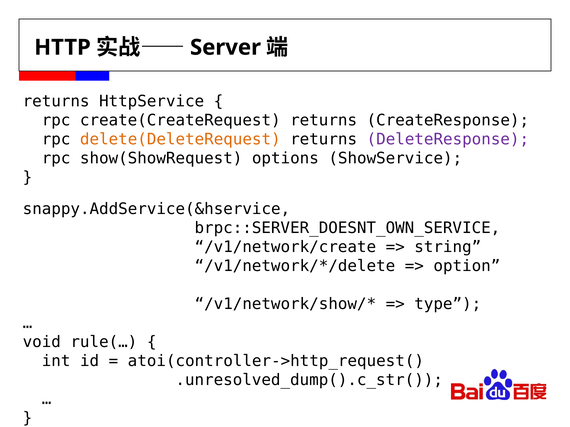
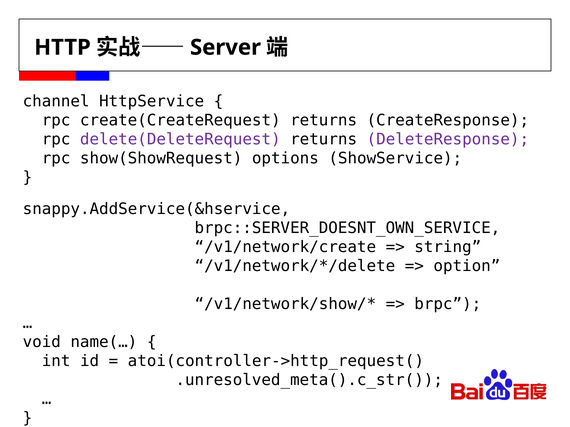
returns at (56, 101): returns -> channel
delete(DeleteRequest colour: orange -> purple
type: type -> brpc
rule(…: rule(… -> name(…
.unresolved_dump().c_str(: .unresolved_dump().c_str( -> .unresolved_meta().c_str(
